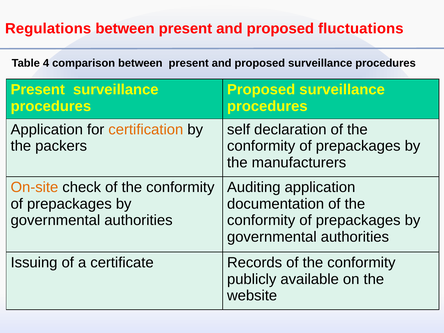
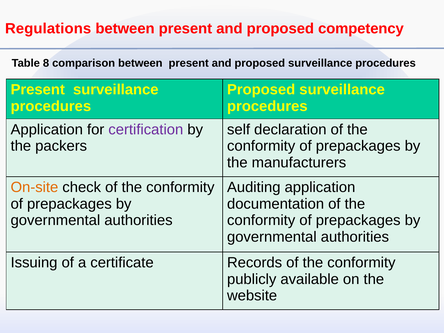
fluctuations: fluctuations -> competency
4: 4 -> 8
certification colour: orange -> purple
